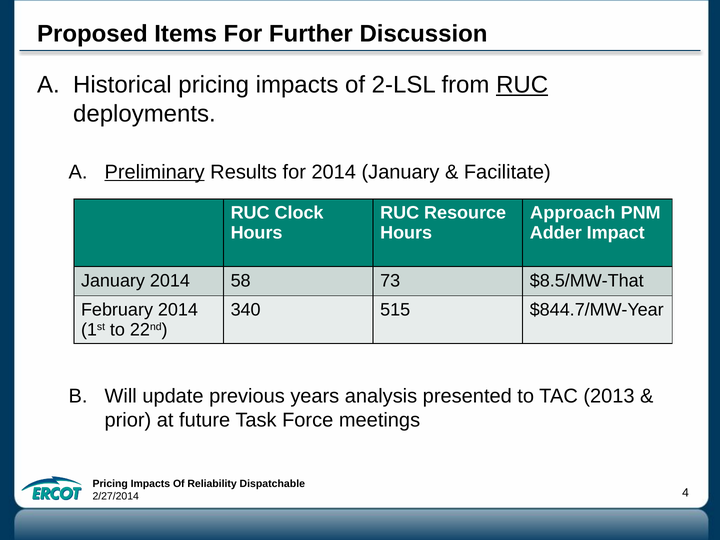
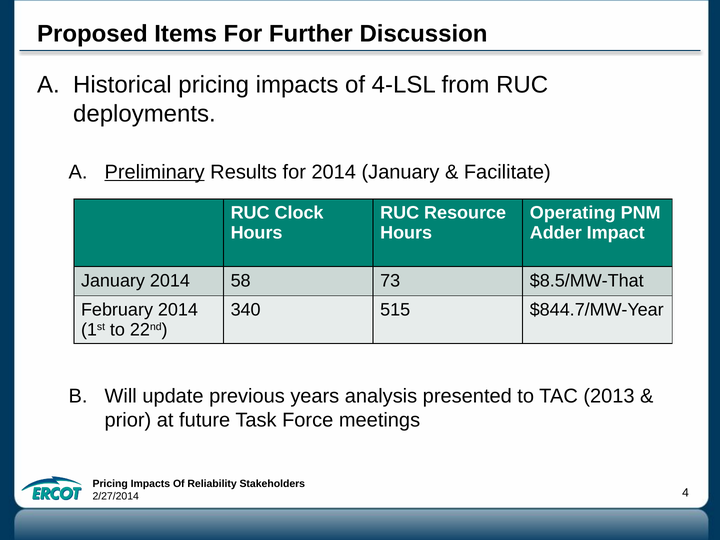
2-LSL: 2-LSL -> 4-LSL
RUC at (522, 85) underline: present -> none
Approach: Approach -> Operating
Dispatchable: Dispatchable -> Stakeholders
